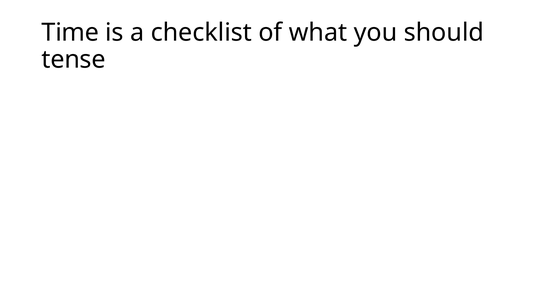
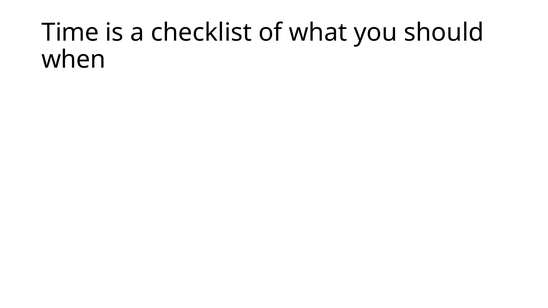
tense: tense -> when
